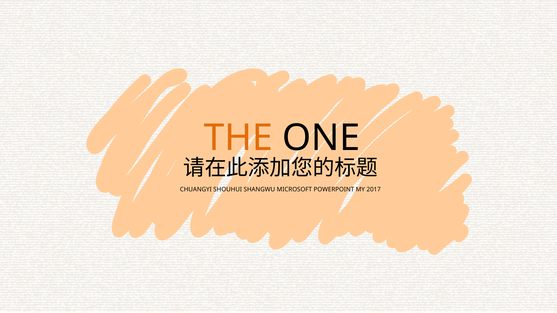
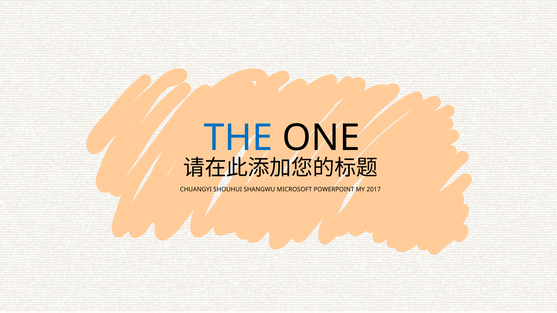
THE colour: orange -> blue
